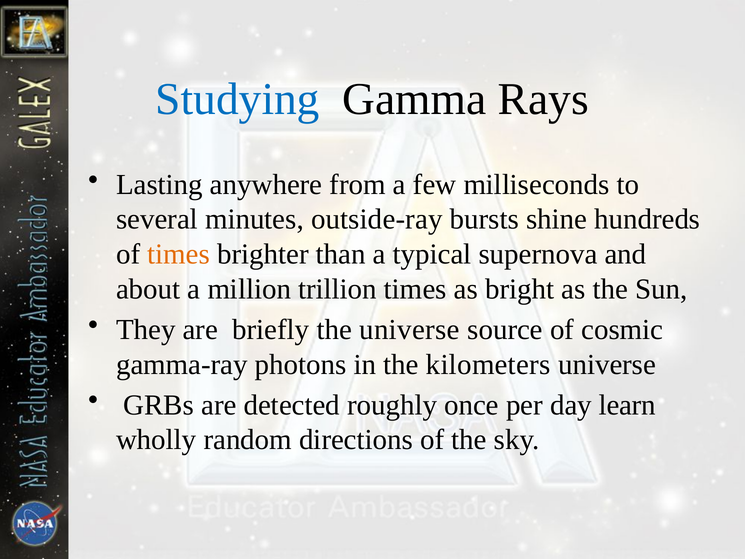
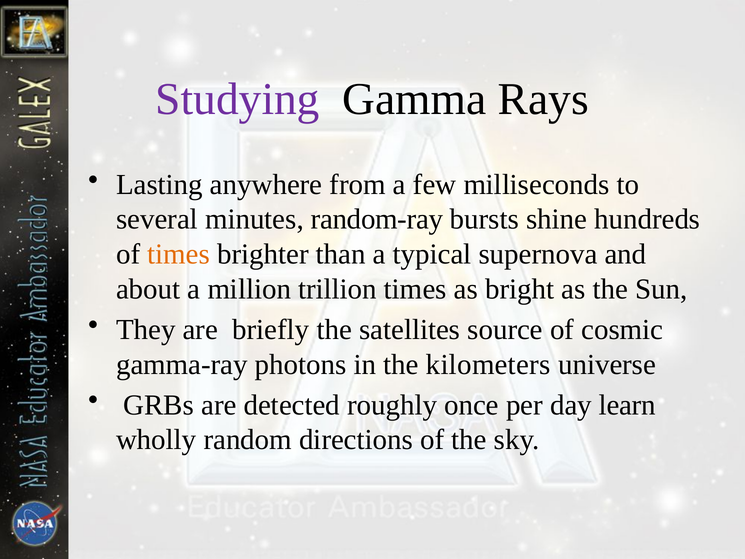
Studying colour: blue -> purple
outside-ray: outside-ray -> random-ray
the universe: universe -> satellites
